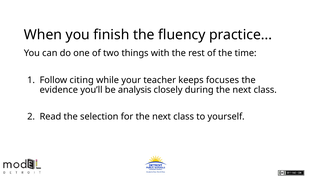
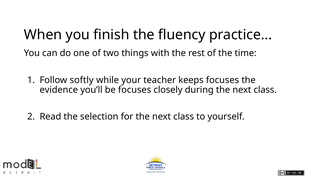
citing: citing -> softly
be analysis: analysis -> focuses
